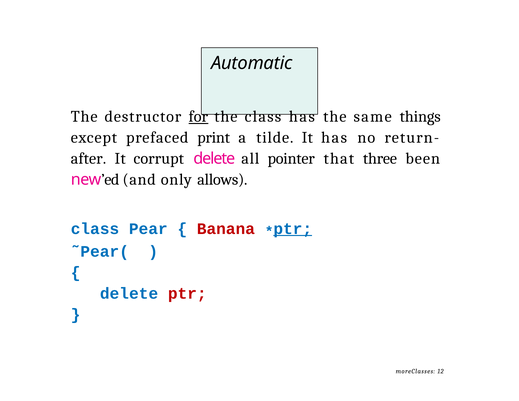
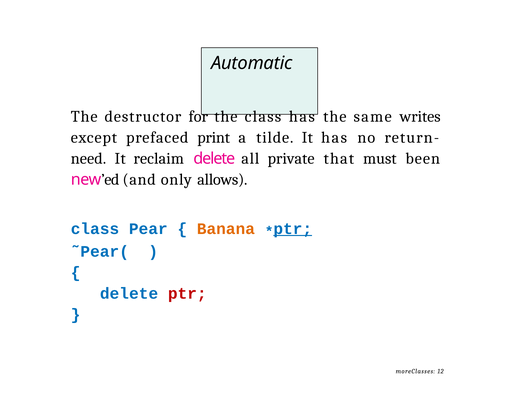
for underline: present -> none
things: things -> writes
after: after -> need
corrupt: corrupt -> reclaim
pointer: pointer -> private
three: three -> must
Banana colour: red -> orange
